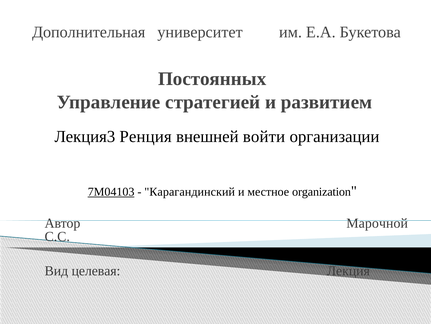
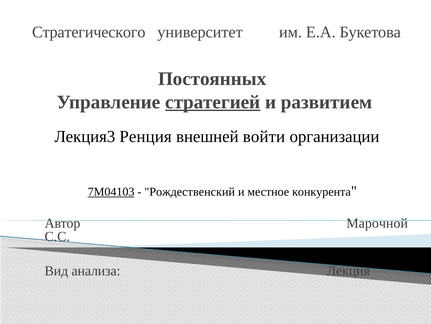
Дополнительная: Дополнительная -> Стратегического
стратегией underline: none -> present
Карагандинский: Карагандинский -> Рождественский
organization: organization -> конкурента
целевая: целевая -> анализа
